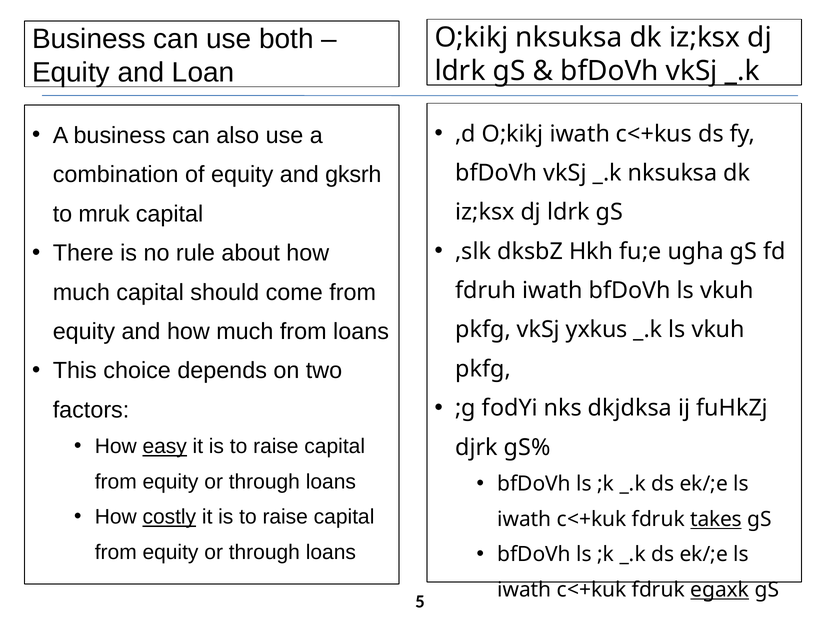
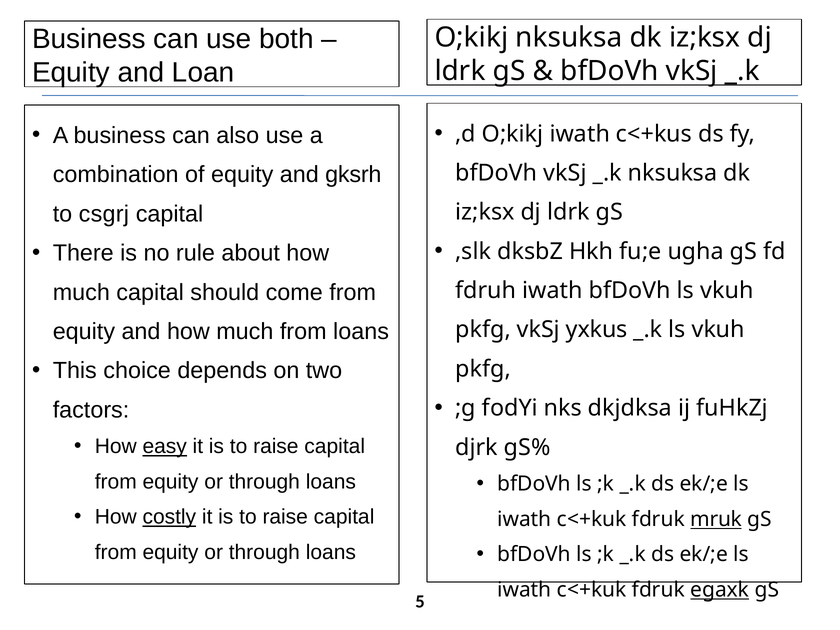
mruk: mruk -> csgrj
takes: takes -> mruk
